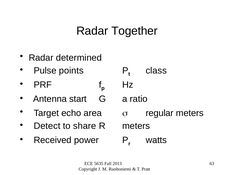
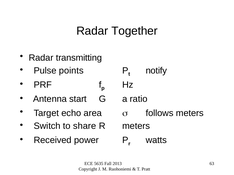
determined: determined -> transmitting
class: class -> notify
regular: regular -> follows
Detect: Detect -> Switch
